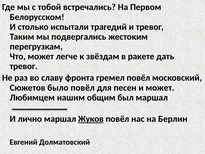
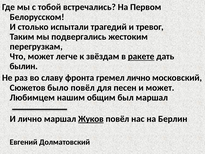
ракете underline: none -> present
тревог at (24, 66): тревог -> былин
гремел повёл: повёл -> лично
